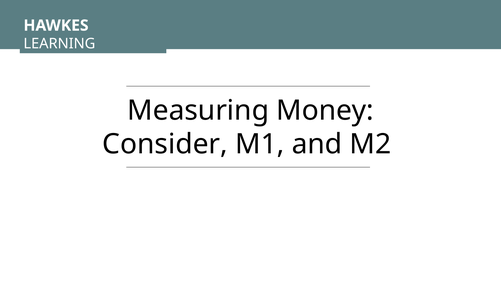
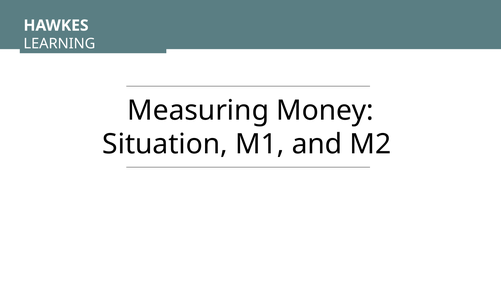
Consider: Consider -> Situation
